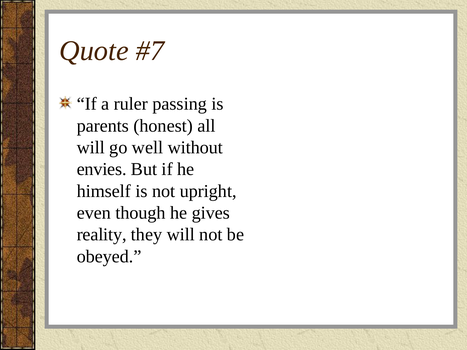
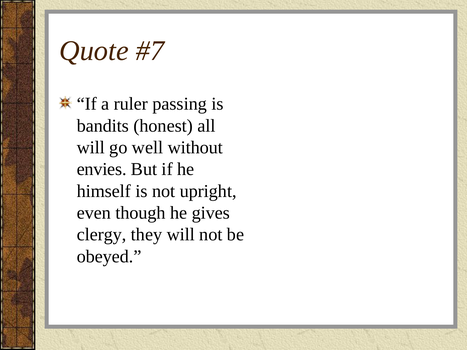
parents: parents -> bandits
reality: reality -> clergy
